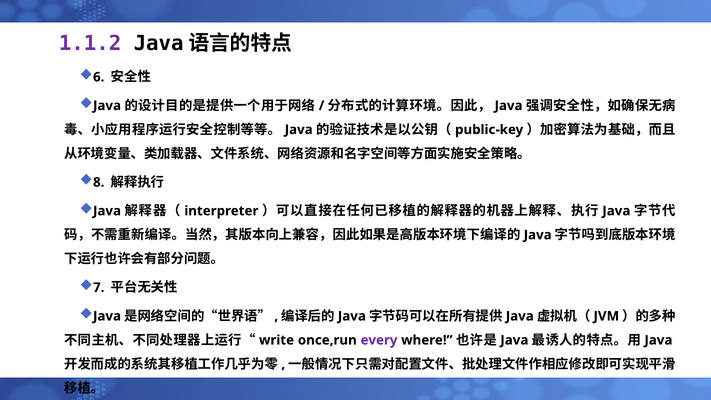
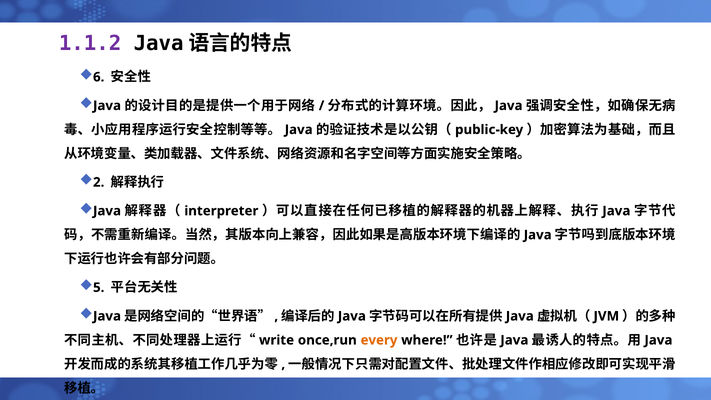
8: 8 -> 2
7: 7 -> 5
every colour: purple -> orange
